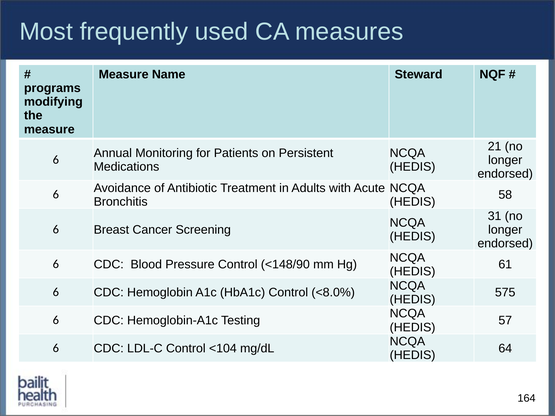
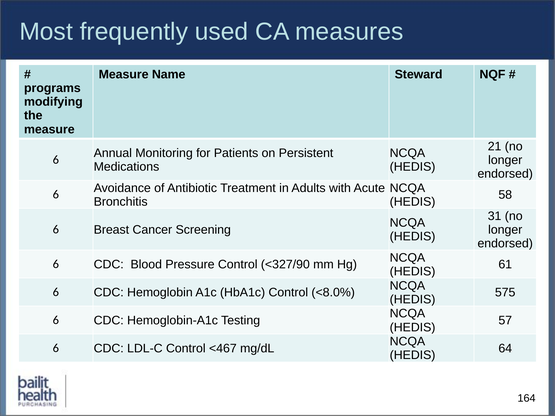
<148/90: <148/90 -> <327/90
<104: <104 -> <467
